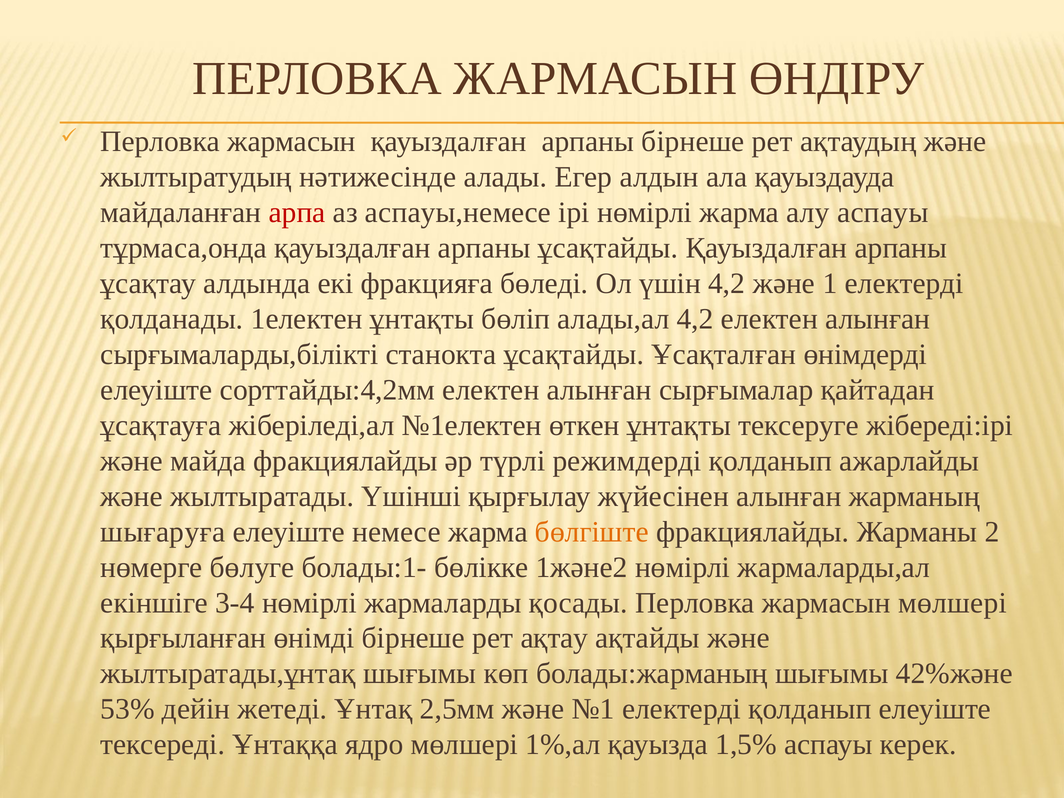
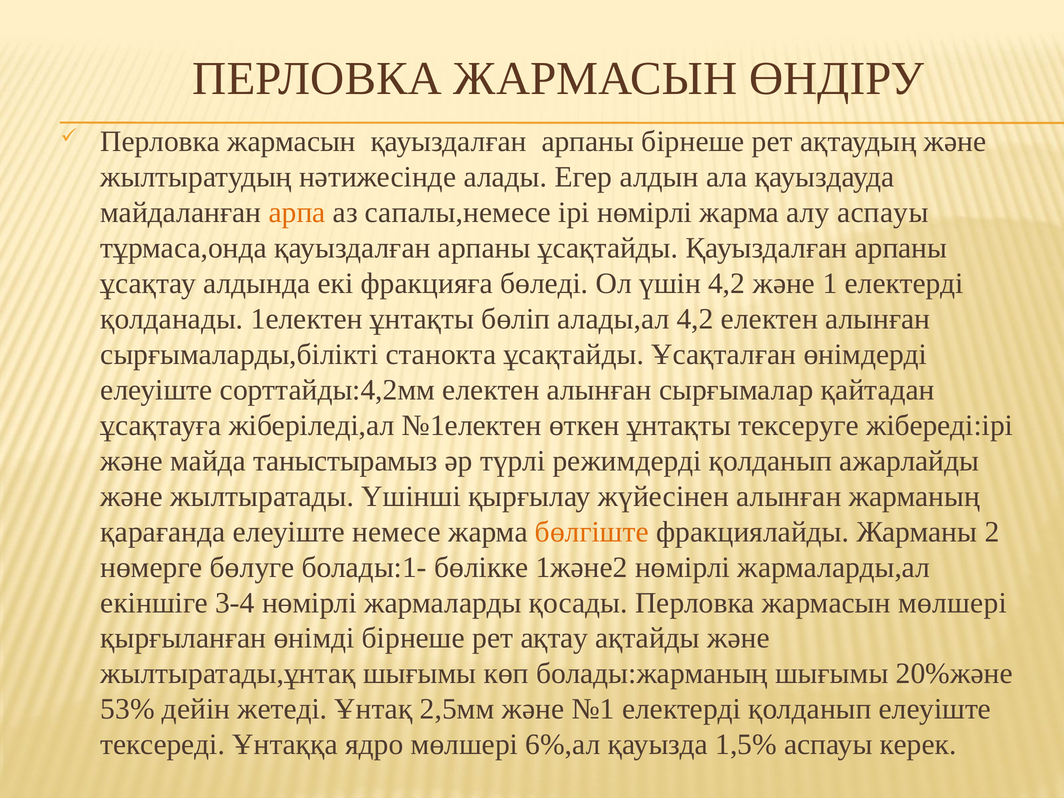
арпа colour: red -> orange
аспауы,немесе: аспауы,немесе -> сапалы,немесе
майда фракциялайды: фракциялайды -> таныстырамыз
шығаруға: шығаруға -> қарағанда
42%және: 42%және -> 20%және
1%,ал: 1%,ал -> 6%,ал
